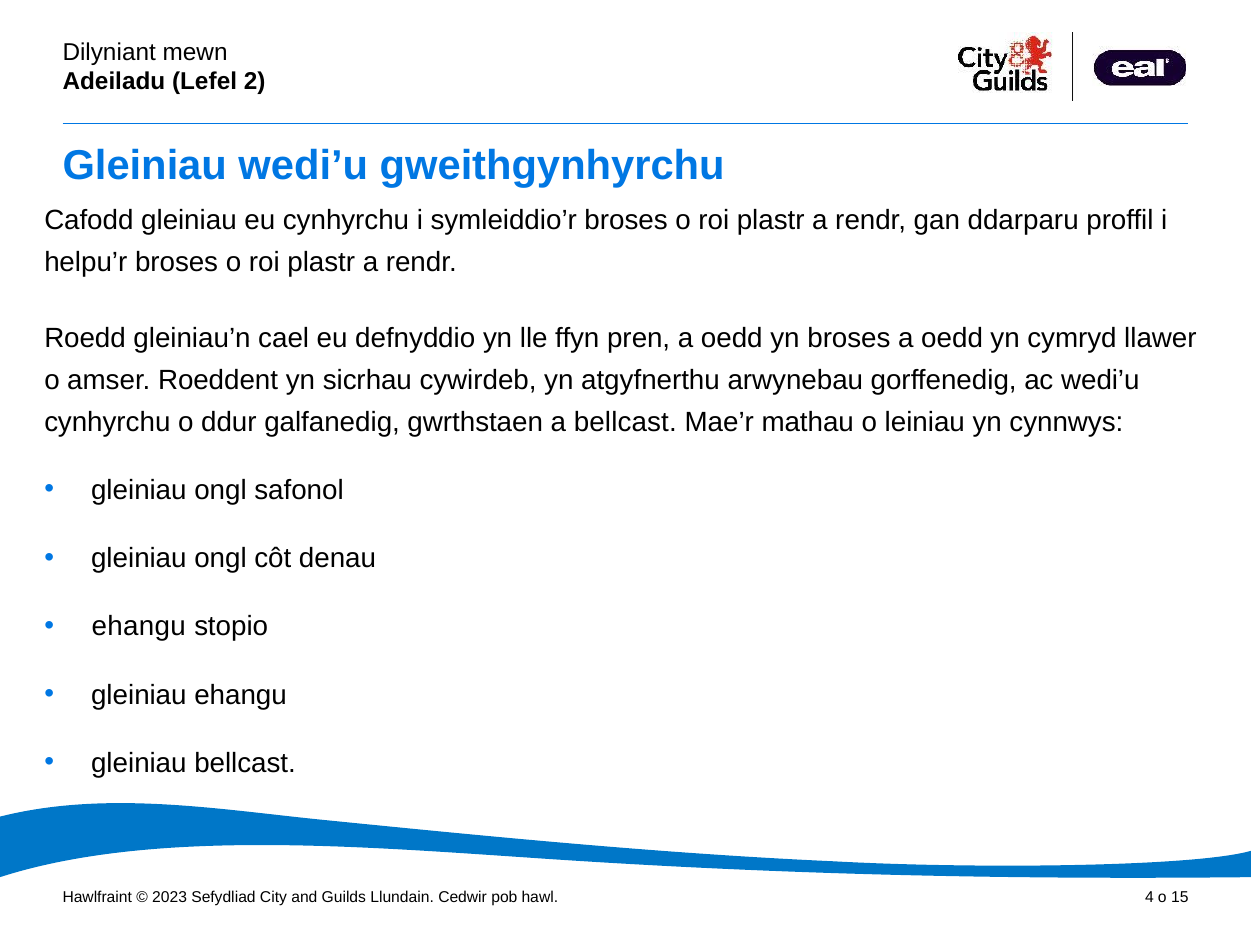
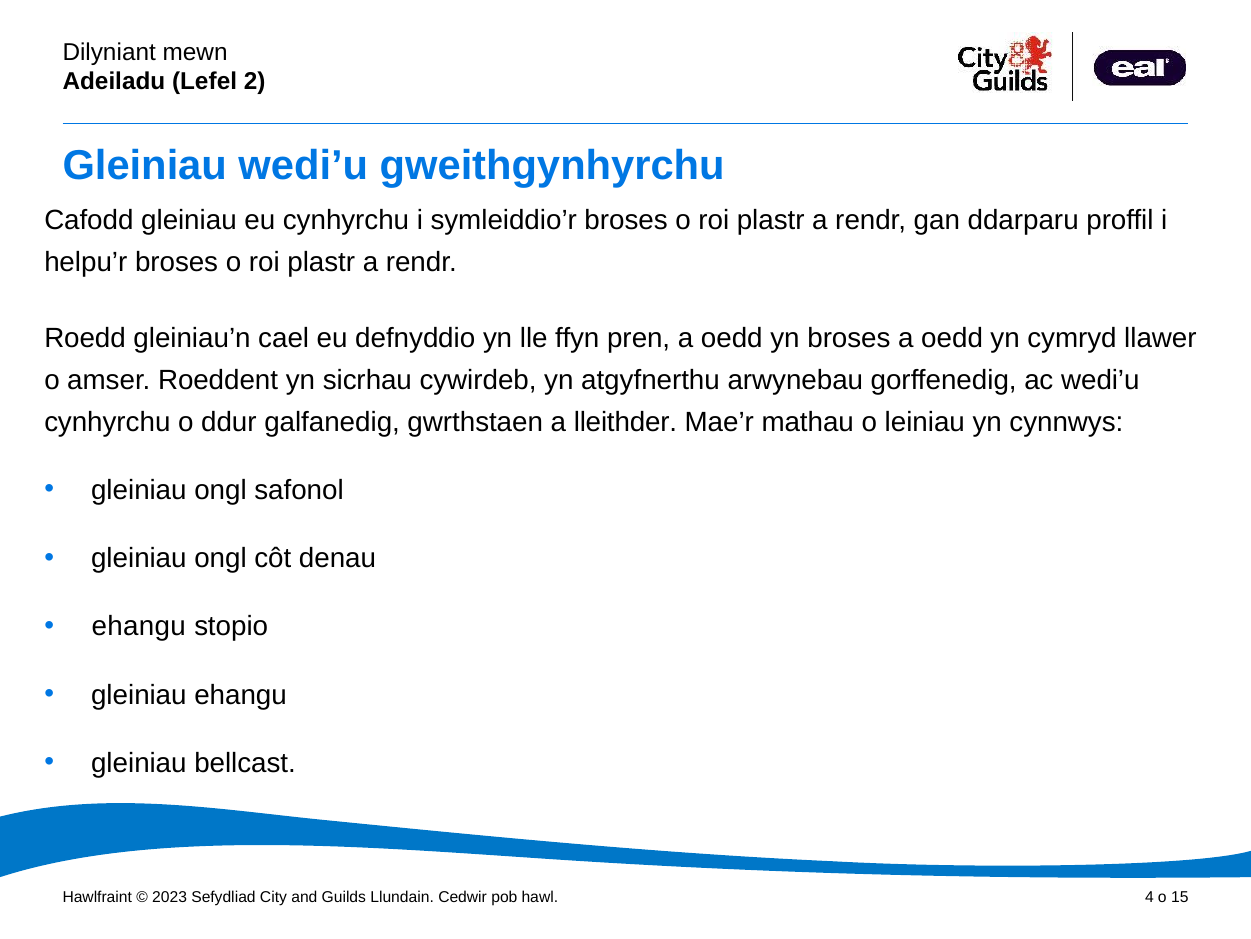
a bellcast: bellcast -> lleithder
